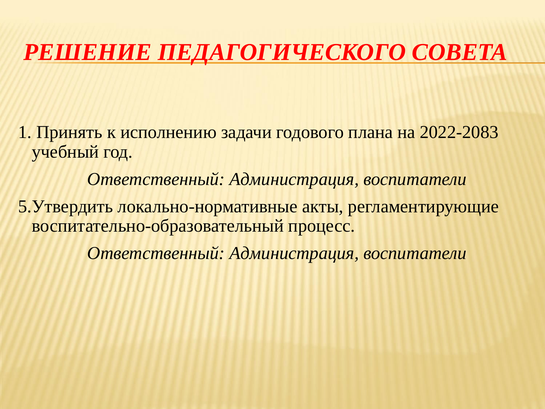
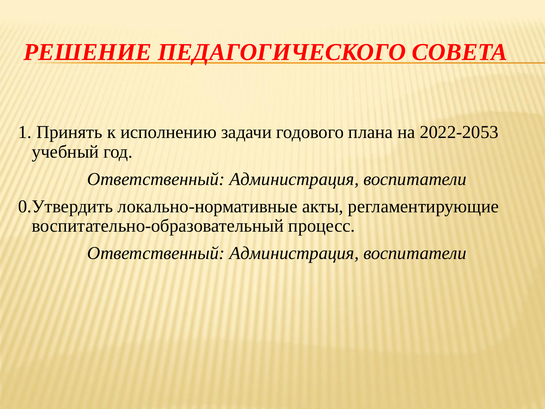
2022-2083: 2022-2083 -> 2022-2053
5.Утвердить: 5.Утвердить -> 0.Утвердить
